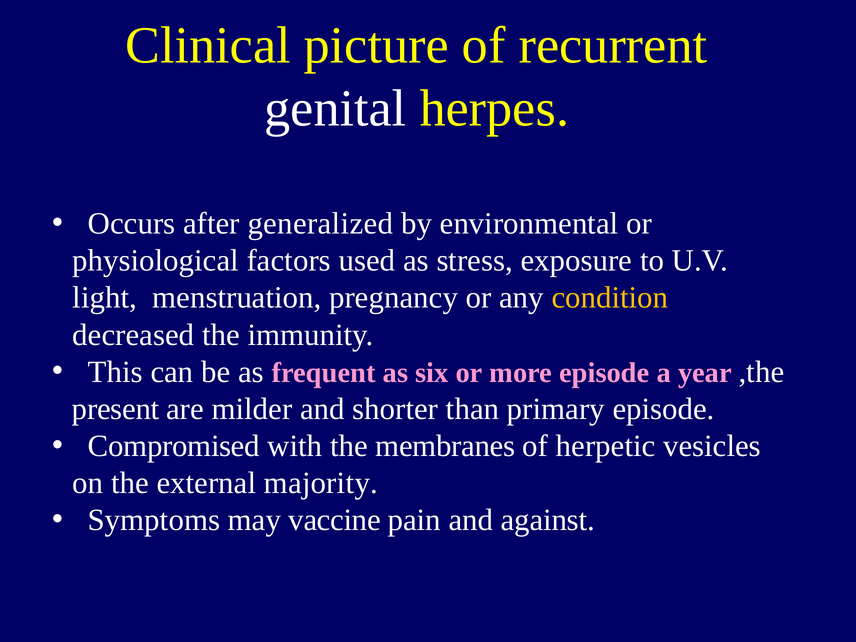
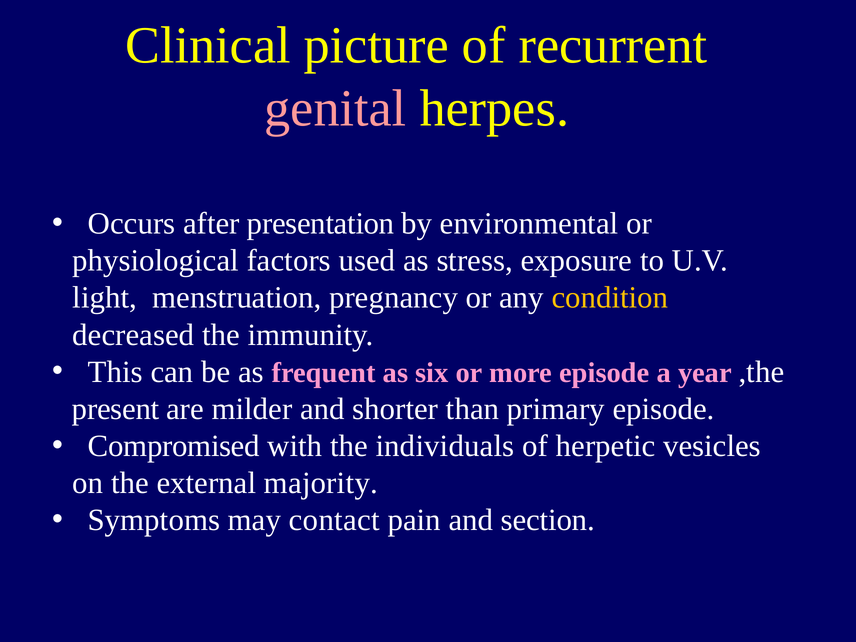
genital colour: white -> pink
generalized: generalized -> presentation
membranes: membranes -> individuals
vaccine: vaccine -> contact
against: against -> section
